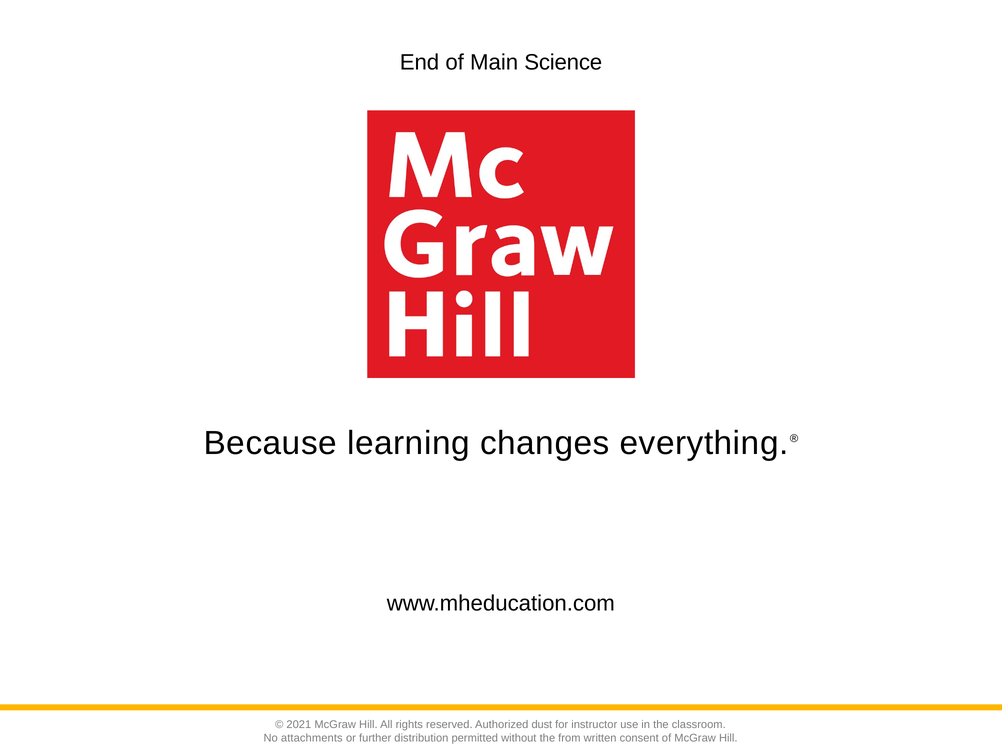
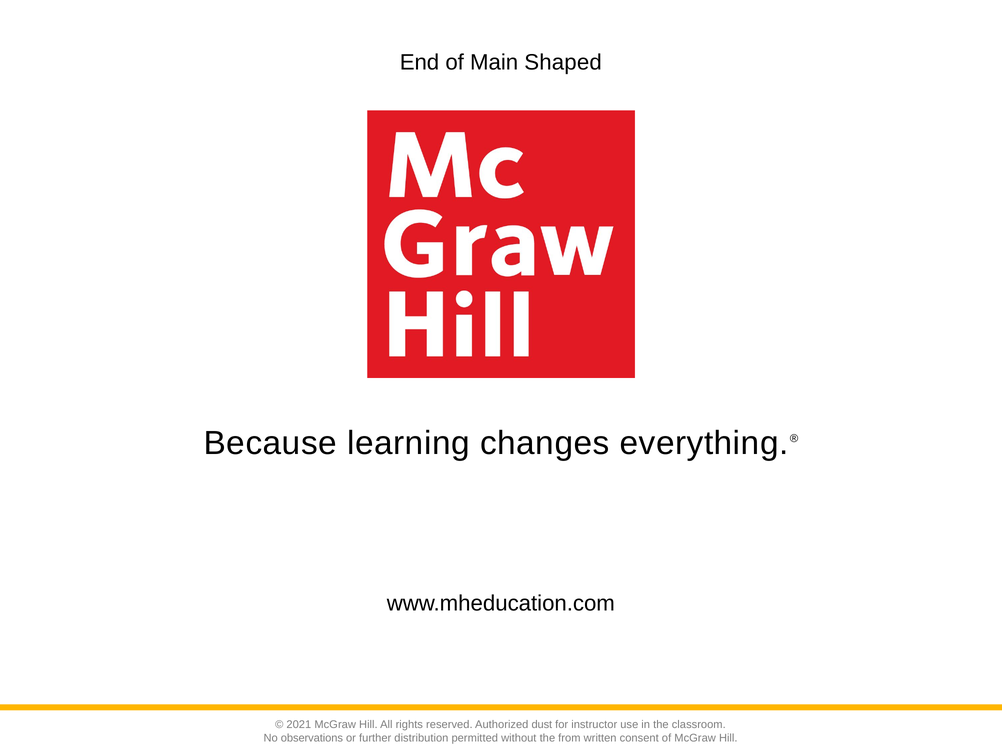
Science: Science -> Shaped
attachments: attachments -> observations
